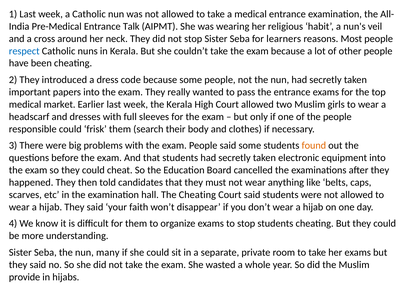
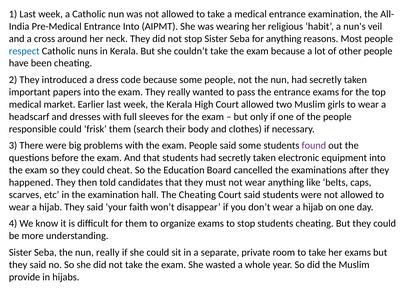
Entrance Talk: Talk -> Into
for learners: learners -> anything
found colour: orange -> purple
nun many: many -> really
